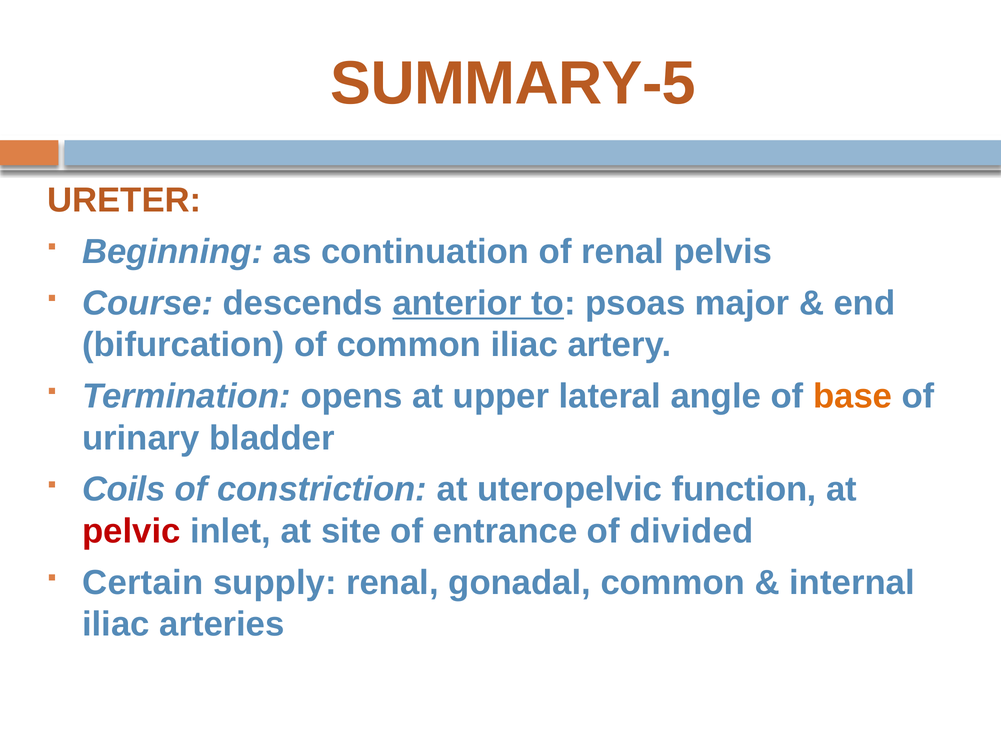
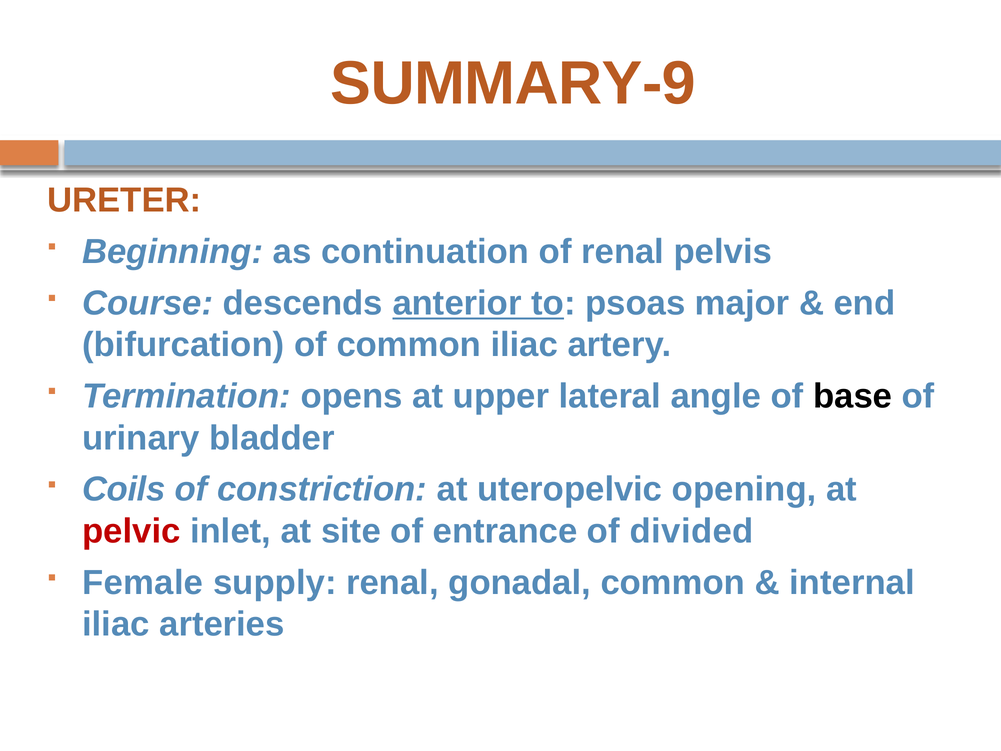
SUMMARY-5: SUMMARY-5 -> SUMMARY-9
base colour: orange -> black
function: function -> opening
Certain: Certain -> Female
